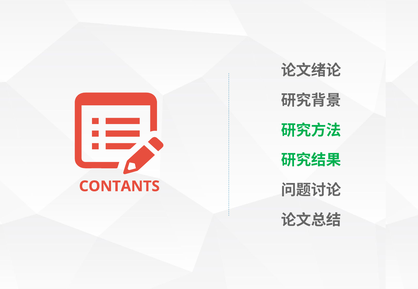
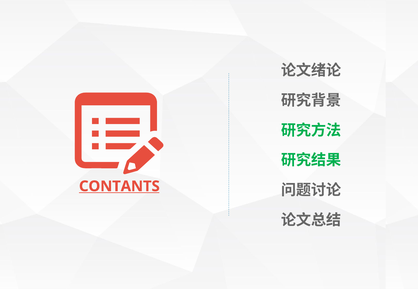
CONTANTS underline: none -> present
